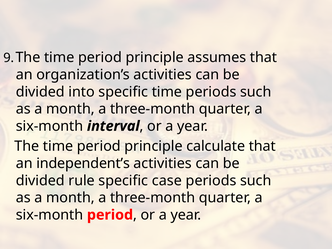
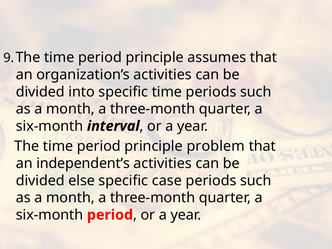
calculate: calculate -> problem
rule: rule -> else
